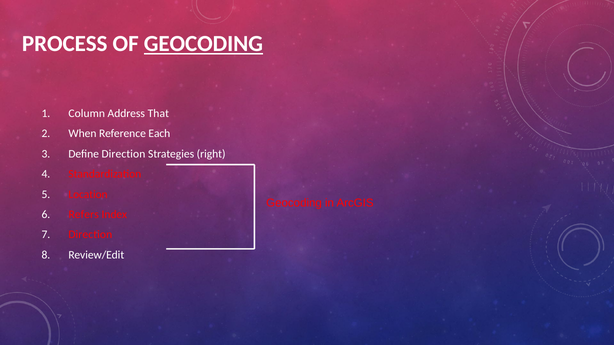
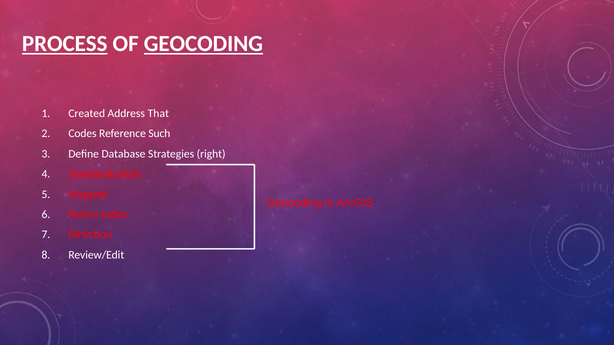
PROCESS underline: none -> present
Column: Column -> Created
When: When -> Codes
Each: Each -> Such
Define Direction: Direction -> Database
Location: Location -> Mapped
